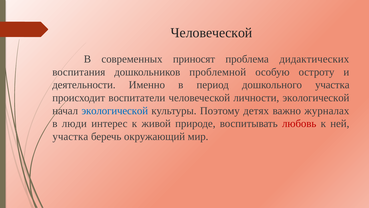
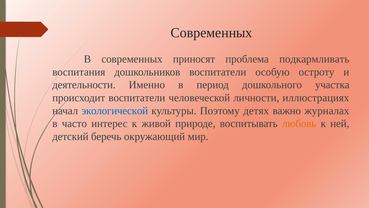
Человеческой at (212, 33): Человеческой -> Современных
дидактических: дидактических -> подкармливать
дошкольников проблемной: проблемной -> воспитатели
личности экологической: экологической -> иллюстрациях
люди: люди -> часто
любовь colour: red -> orange
участка at (70, 136): участка -> детский
